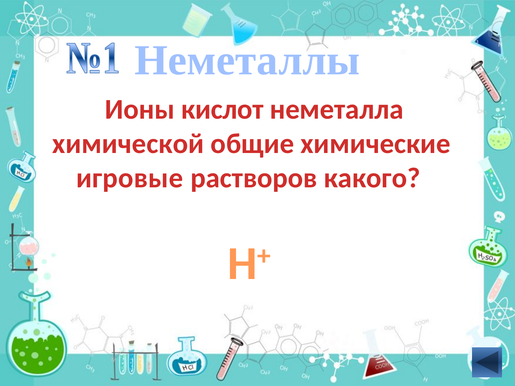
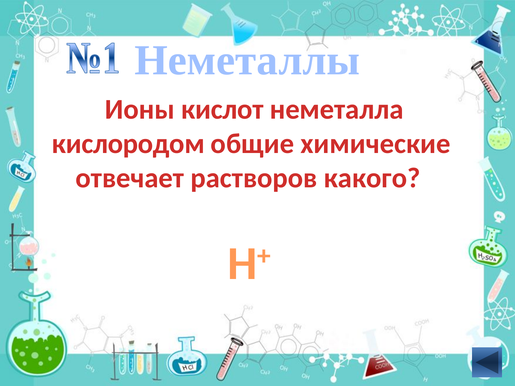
химической: химической -> кислородом
игровые: игровые -> отвечает
